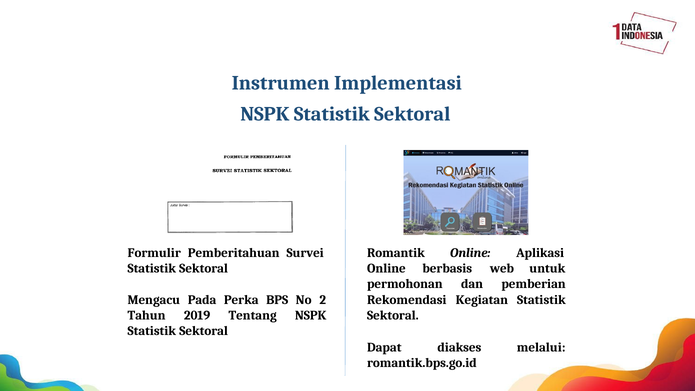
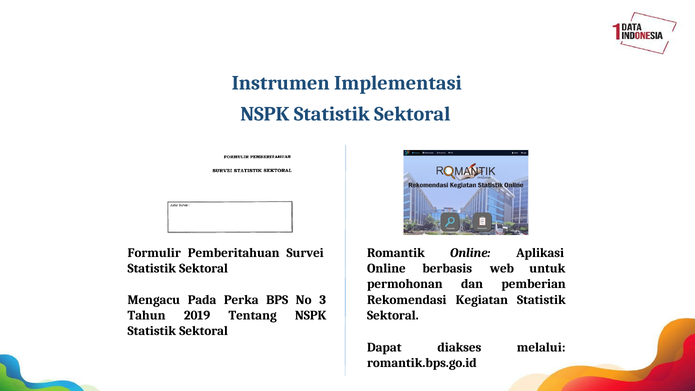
2: 2 -> 3
